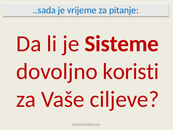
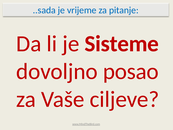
koristi: koristi -> posao
